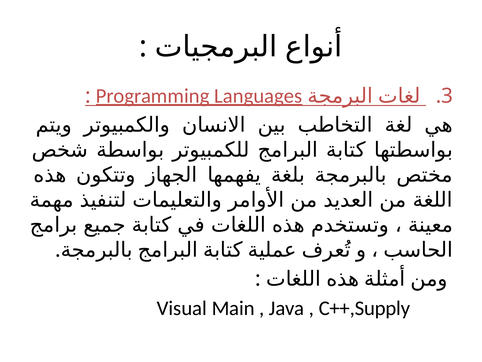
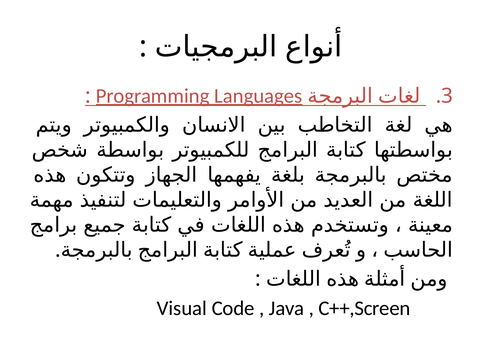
Main: Main -> Code
C++,Supply: C++,Supply -> C++,Screen
